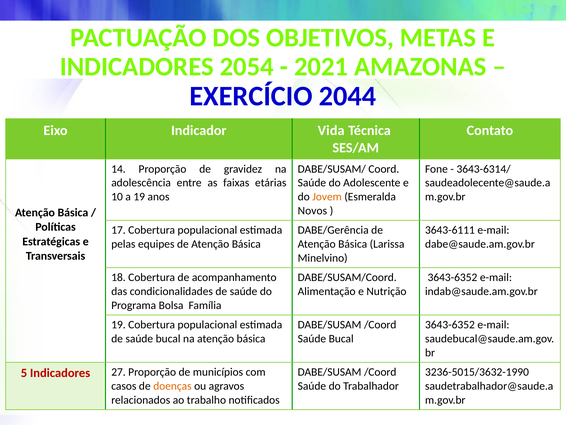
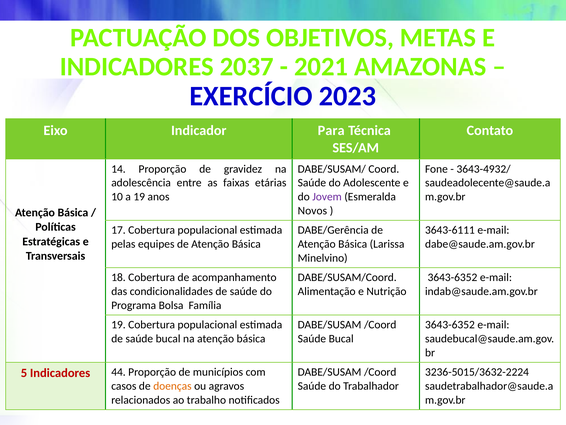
2054: 2054 -> 2037
2044: 2044 -> 2023
Vida: Vida -> Para
3643-6314/: 3643-6314/ -> 3643-4932/
Jovem colour: orange -> purple
3236-5015/3632-1990: 3236-5015/3632-1990 -> 3236-5015/3632-2224
27: 27 -> 44
